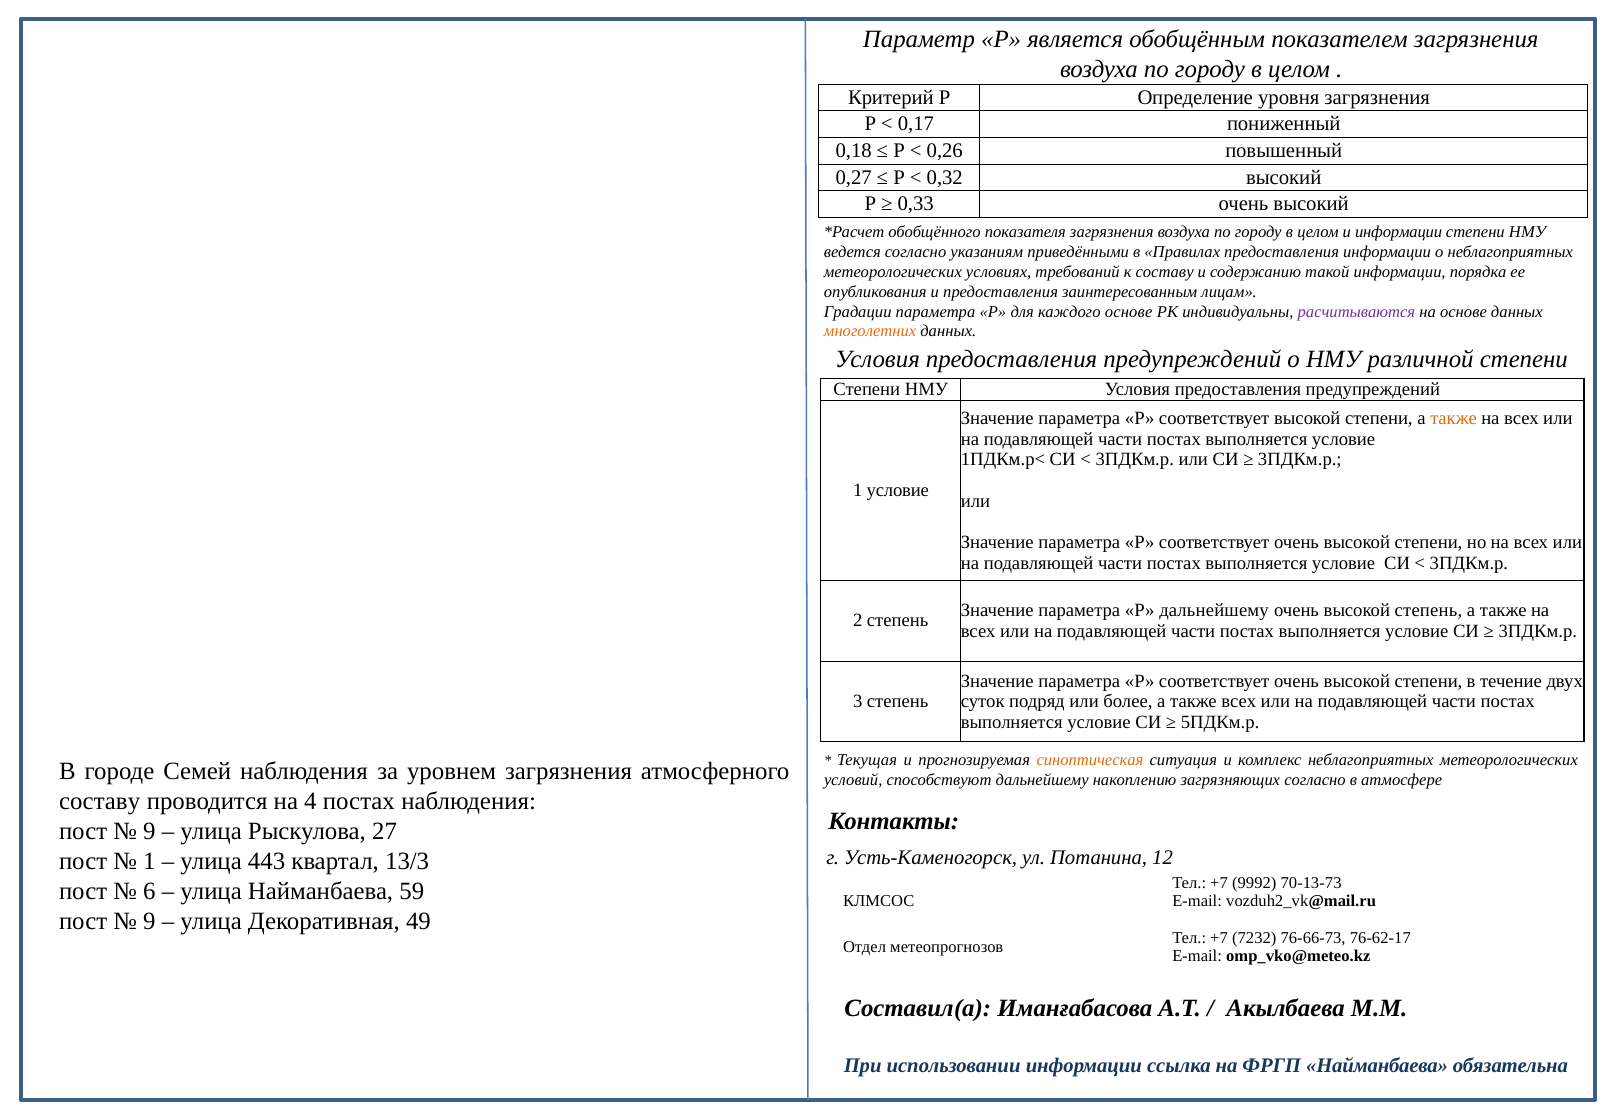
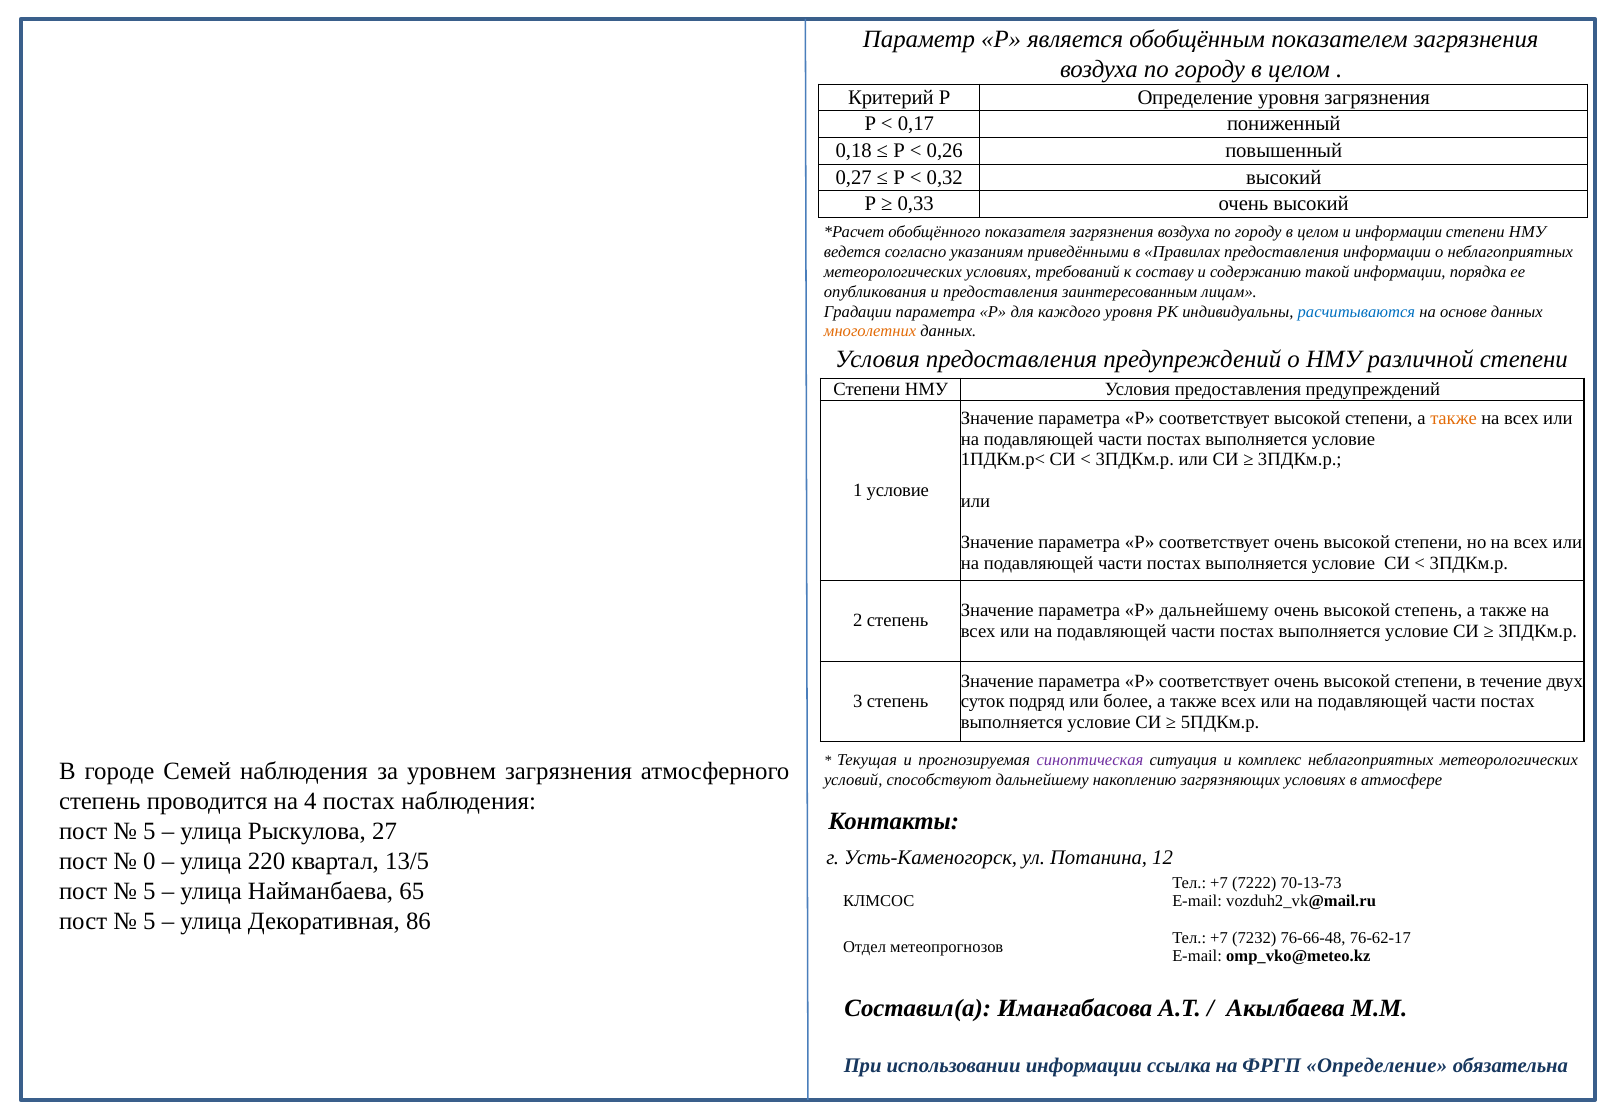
каждого основе: основе -> уровня
расчитываются colour: purple -> blue
синоптическая colour: orange -> purple
загрязняющих согласно: согласно -> условиях
составу at (100, 801): составу -> степень
9 at (149, 831): 9 -> 5
1 at (149, 861): 1 -> 0
443: 443 -> 220
13/3: 13/3 -> 13/5
9992: 9992 -> 7222
6 at (149, 891): 6 -> 5
59: 59 -> 65
9 at (149, 921): 9 -> 5
49: 49 -> 86
76-66-73: 76-66-73 -> 76-66-48
ФРГП Найманбаева: Найманбаева -> Определение
